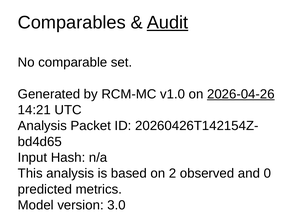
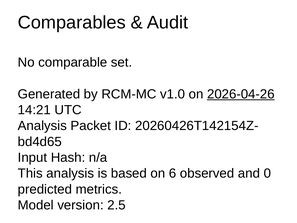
Audit underline: present -> none
2: 2 -> 6
3.0: 3.0 -> 2.5
